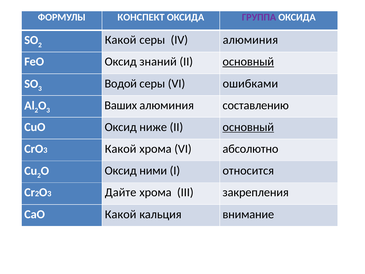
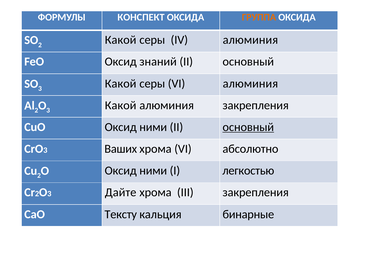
ГРУППА colour: purple -> orange
основный at (248, 62) underline: present -> none
Водой at (121, 83): Водой -> Какой
VI ошибками: ошибками -> алюминия
Ваших at (121, 105): Ваших -> Какой
алюминия составлению: составлению -> закрепления
СuО Оксид ниже: ниже -> ними
Какой at (121, 149): Какой -> Ваших
относится: относится -> легкостью
CaO Какой: Какой -> Тексту
внимание: внимание -> бинарные
